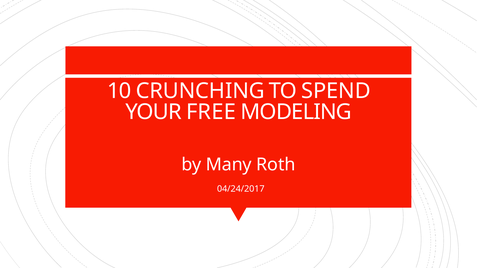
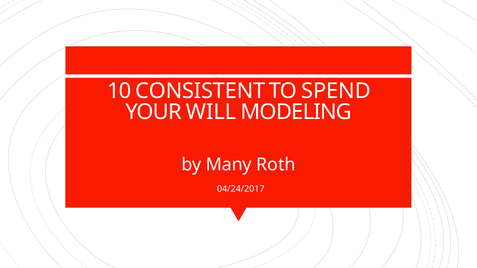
CRUNCHING: CRUNCHING -> CONSISTENT
FREE: FREE -> WILL
